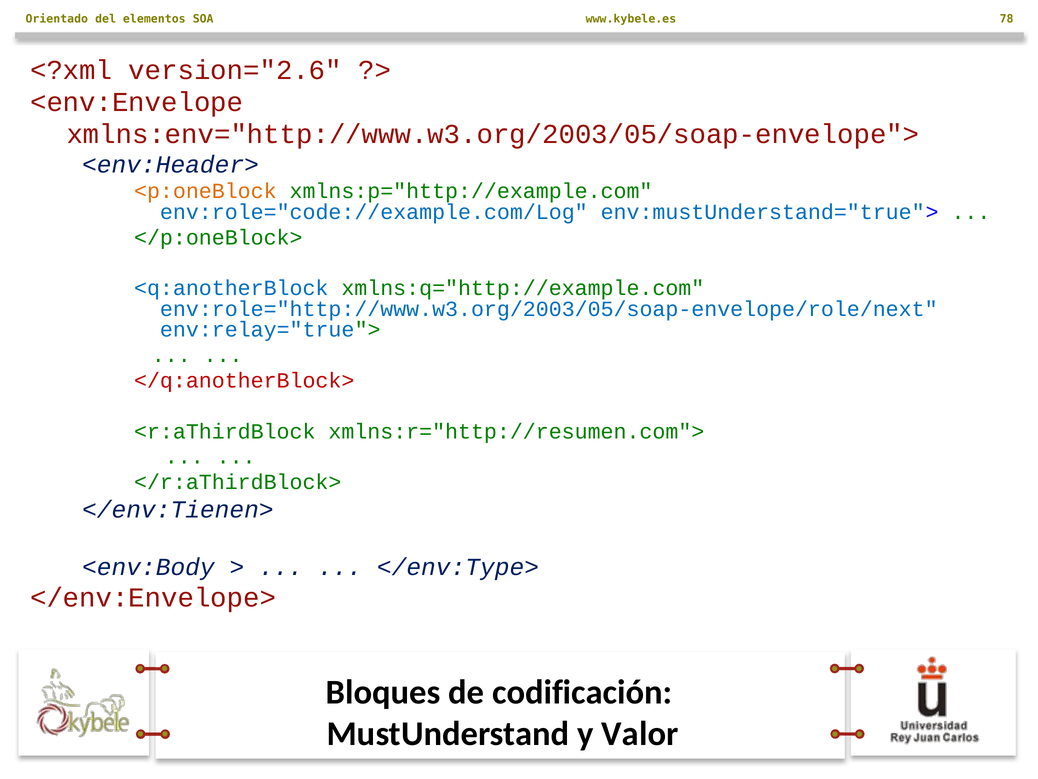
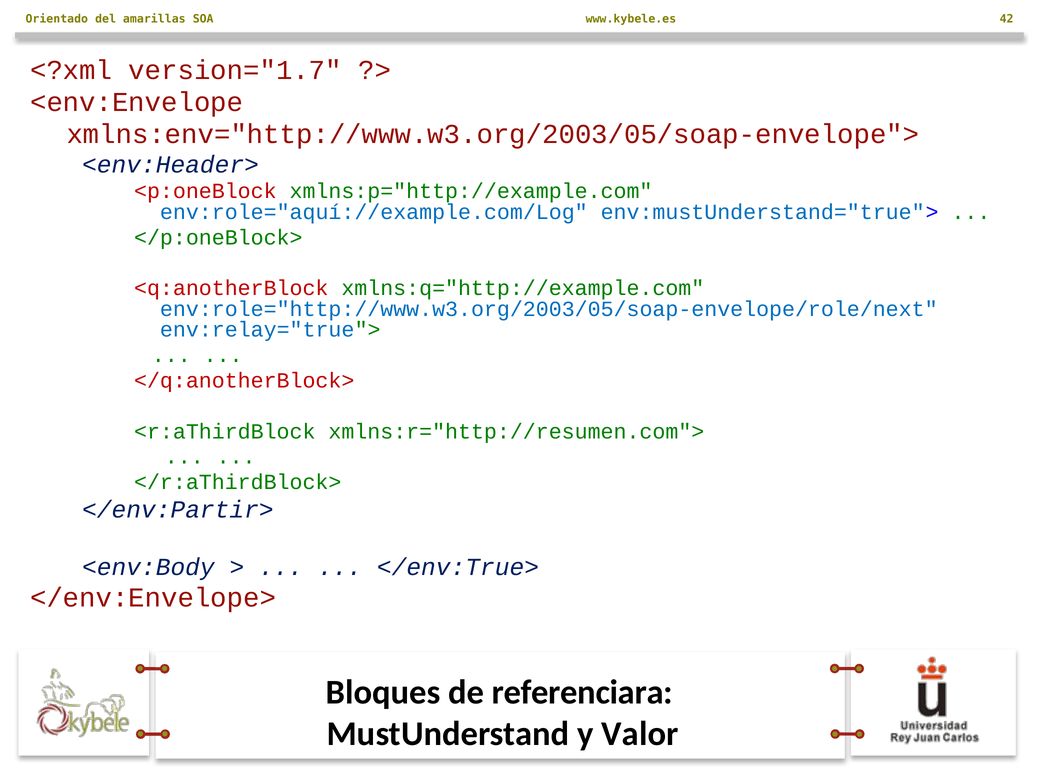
elementos: elementos -> amarillas
78: 78 -> 42
version="2.6: version="2.6 -> version="1.7
<p:oneBlock colour: orange -> red
env:role="code://example.com/Log: env:role="code://example.com/Log -> env:role="aquí://example.com/Log
<q:anotherBlock colour: blue -> red
</env:Tienen>: </env:Tienen> -> </env:Partir>
</env:Type>: </env:Type> -> </env:True>
codificación: codificación -> referenciara
